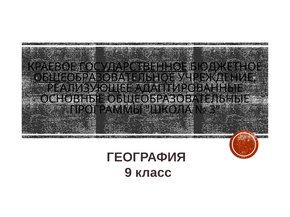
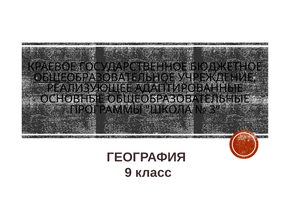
ГОСУДАРСТВЕННОЕ underline: present -> none
